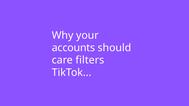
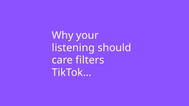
accounts: accounts -> listening
